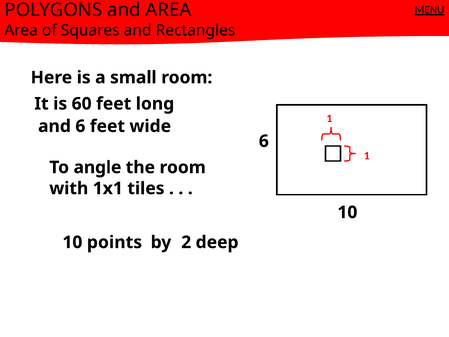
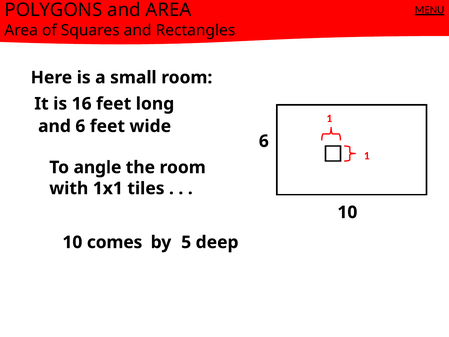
60: 60 -> 16
points: points -> comes
2: 2 -> 5
